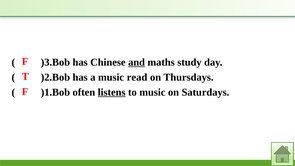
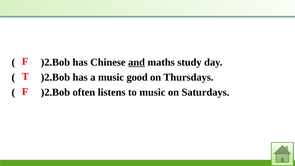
)3.Bob at (55, 62): )3.Bob -> )2.Bob
read: read -> good
)1.Bob at (55, 92): )1.Bob -> )2.Bob
listens underline: present -> none
